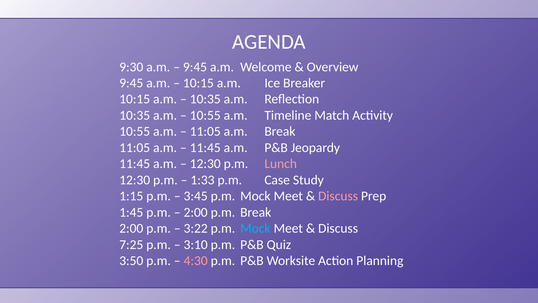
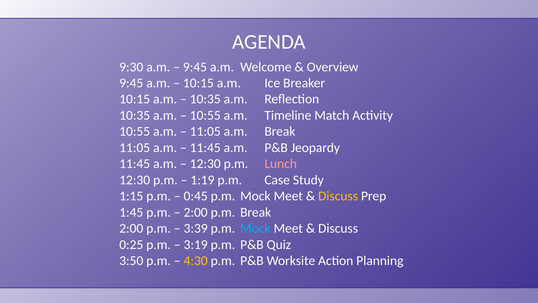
1:33: 1:33 -> 1:19
3:45: 3:45 -> 0:45
Discuss at (338, 196) colour: pink -> yellow
3:22: 3:22 -> 3:39
7:25: 7:25 -> 0:25
3:10: 3:10 -> 3:19
4:30 colour: pink -> yellow
